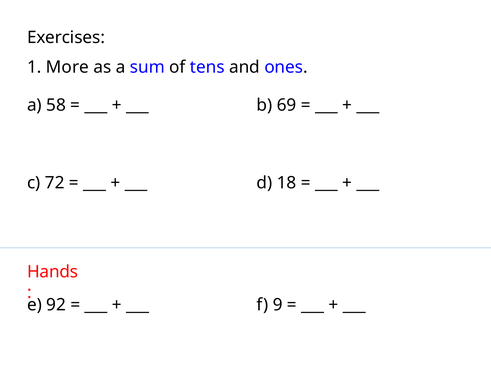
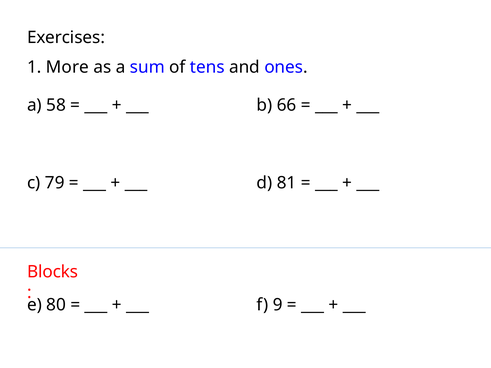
69: 69 -> 66
72: 72 -> 79
18: 18 -> 81
Hands: Hands -> Blocks
92: 92 -> 80
